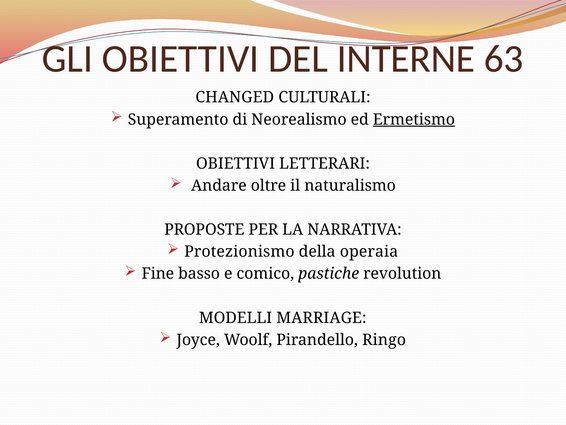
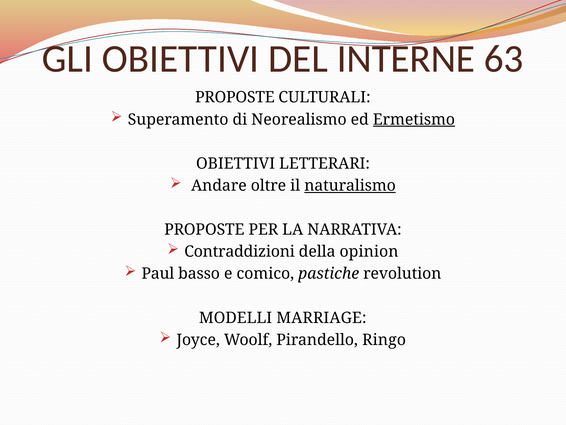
CHANGED at (235, 97): CHANGED -> PROPOSTE
naturalismo underline: none -> present
Protezionismo: Protezionismo -> Contraddizioni
operaia: operaia -> opinion
Fine: Fine -> Paul
